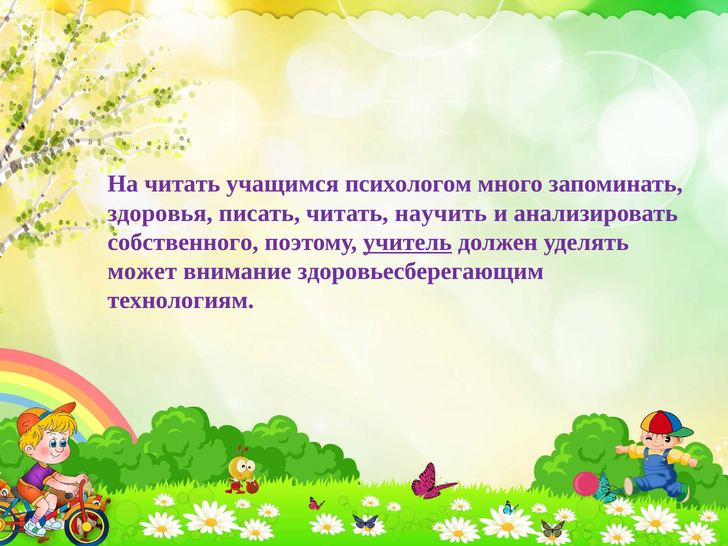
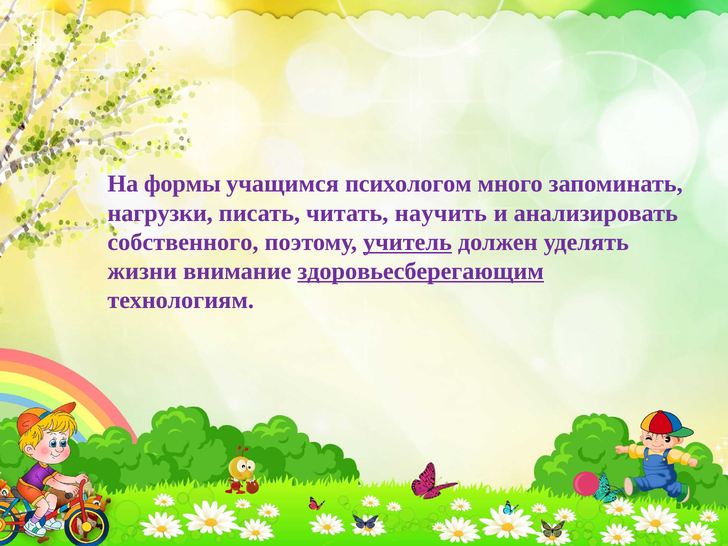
На читать: читать -> формы
здоровья: здоровья -> нагрузки
может: может -> жизни
здоровьесберегающим underline: none -> present
